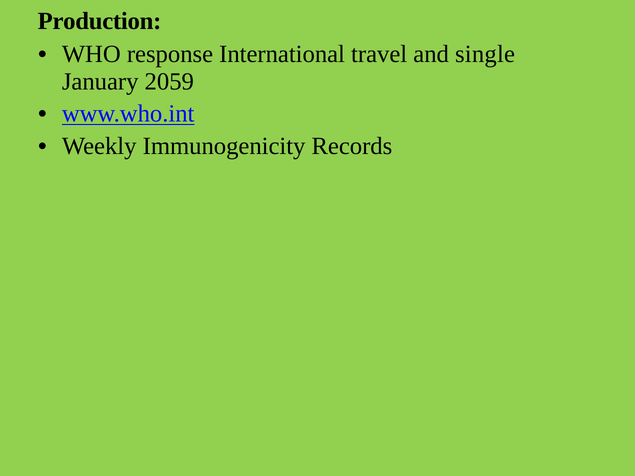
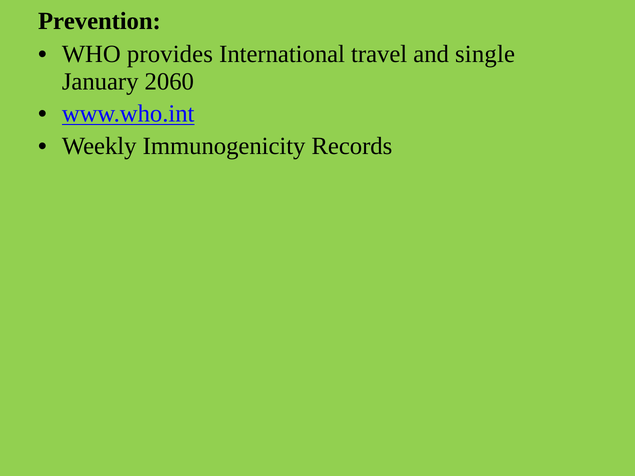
Production: Production -> Prevention
response: response -> provides
2059: 2059 -> 2060
